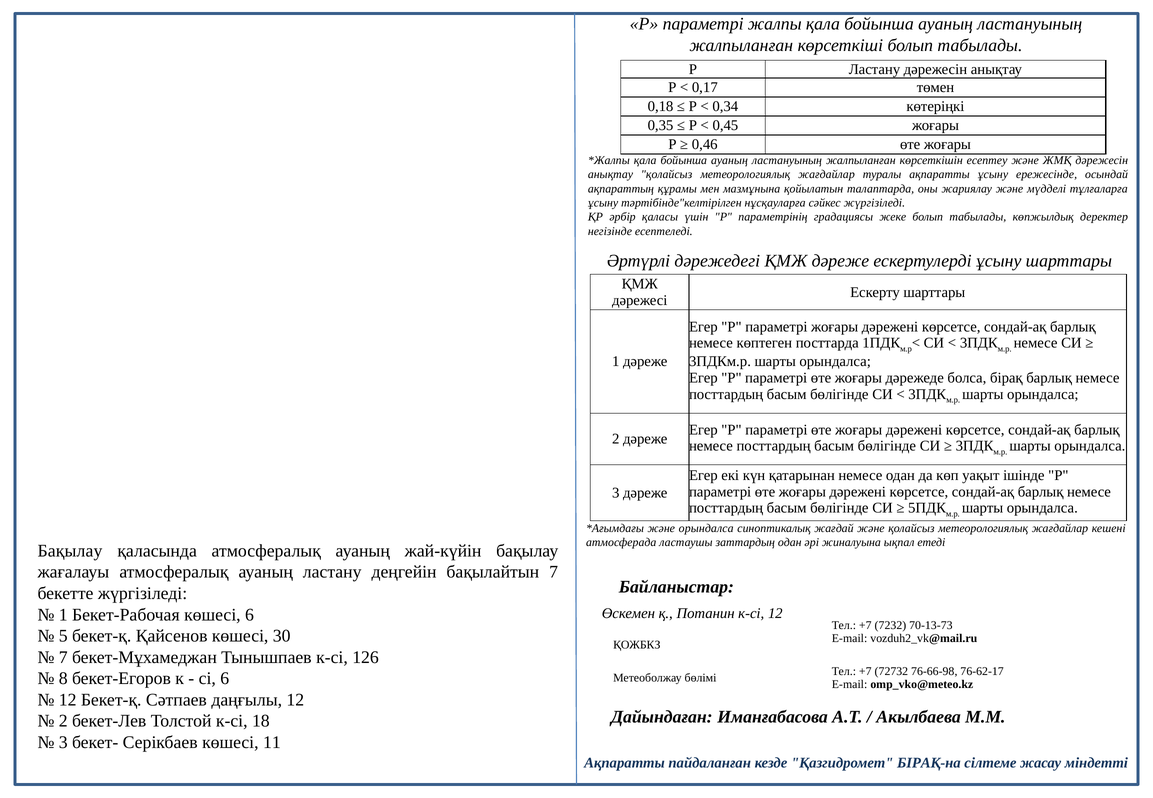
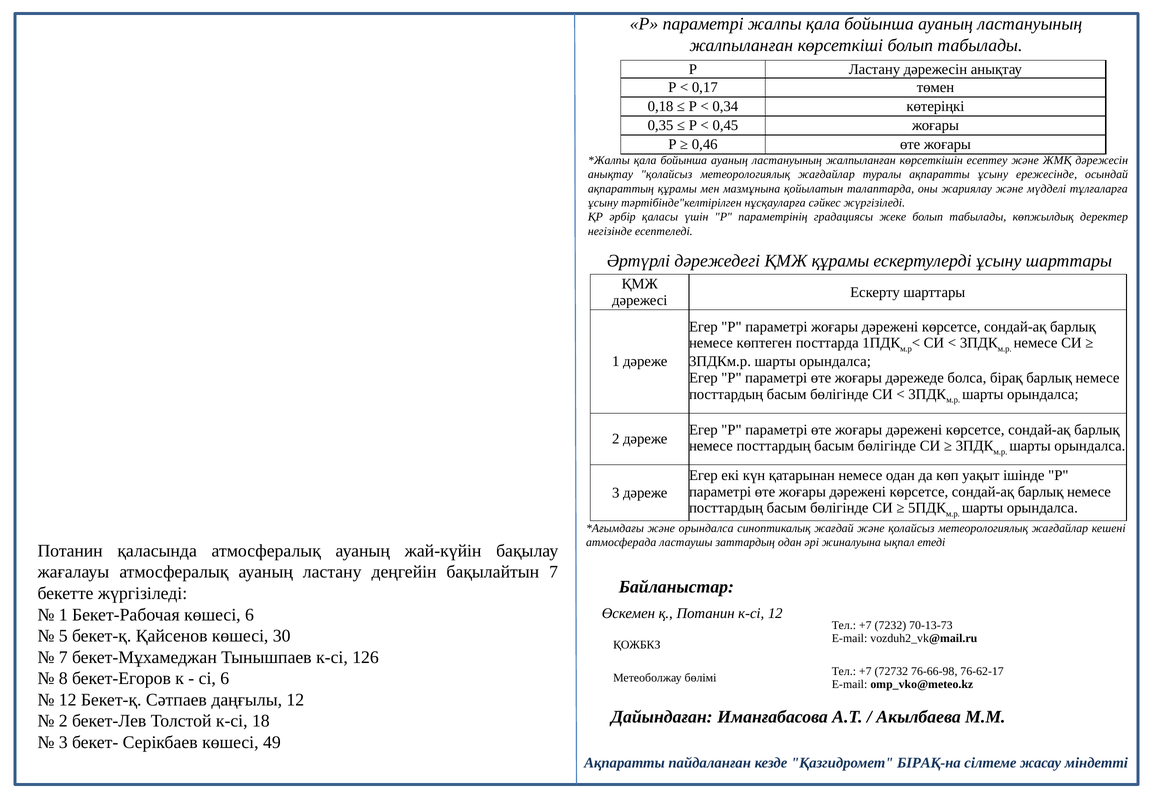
ҚМЖ дәреже: дәреже -> құрамы
Бақылау at (70, 551): Бақылау -> Потанин
11: 11 -> 49
